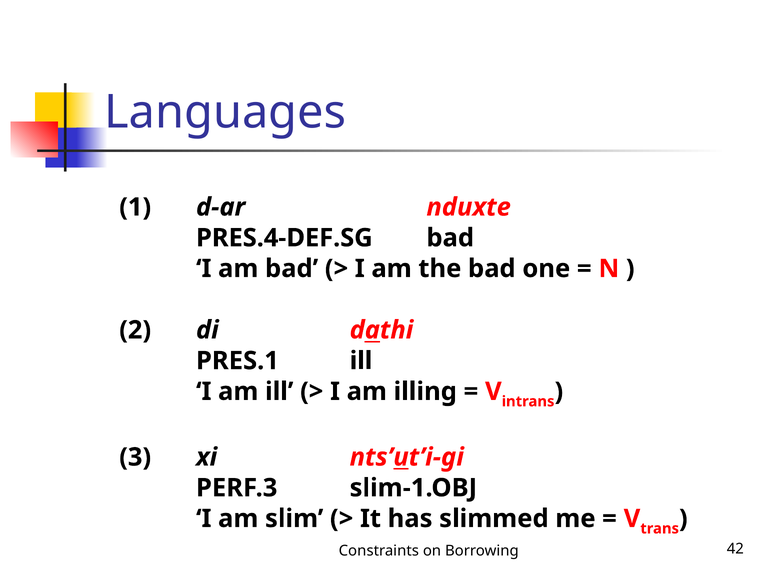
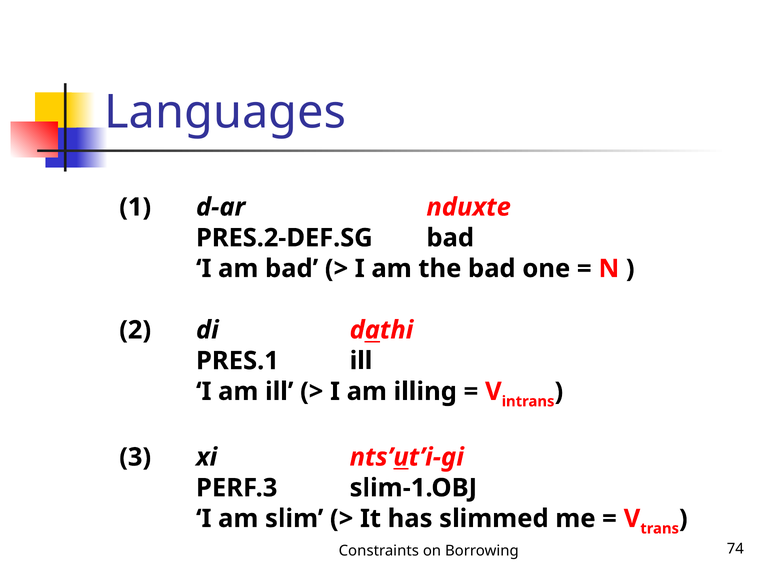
PRES.4-DEF.SG: PRES.4-DEF.SG -> PRES.2-DEF.SG
42: 42 -> 74
